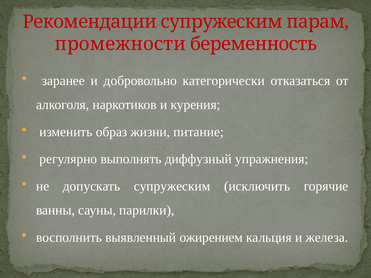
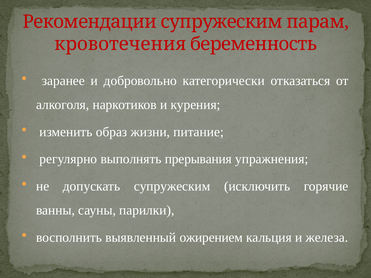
промежности: промежности -> кровотечения
диффузный: диффузный -> прерывания
